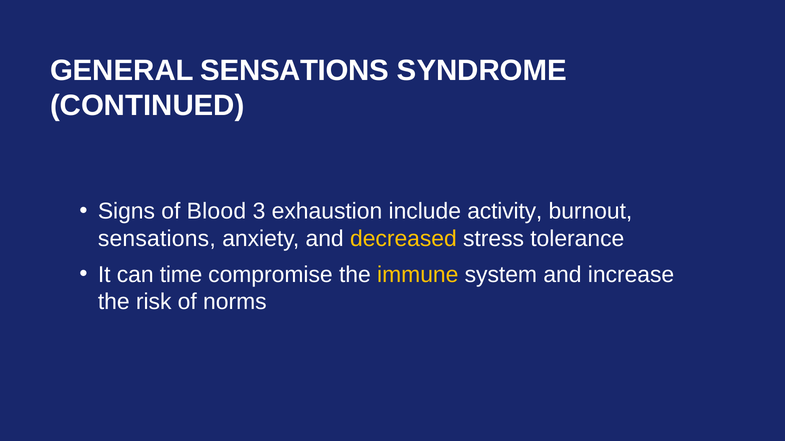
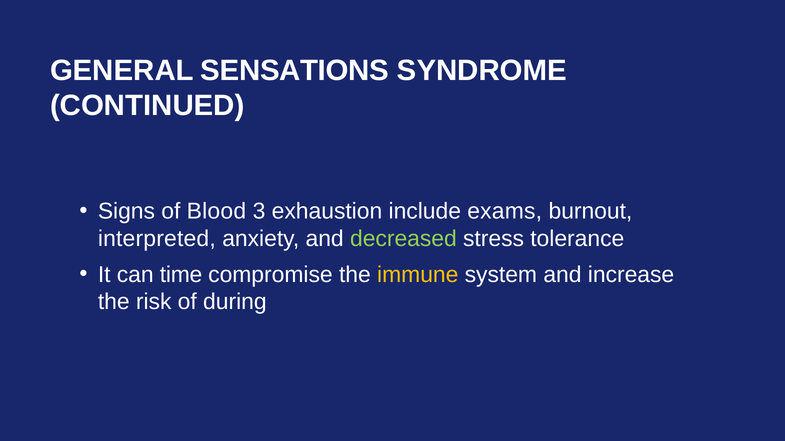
activity: activity -> exams
sensations at (157, 239): sensations -> interpreted
decreased colour: yellow -> light green
norms: norms -> during
